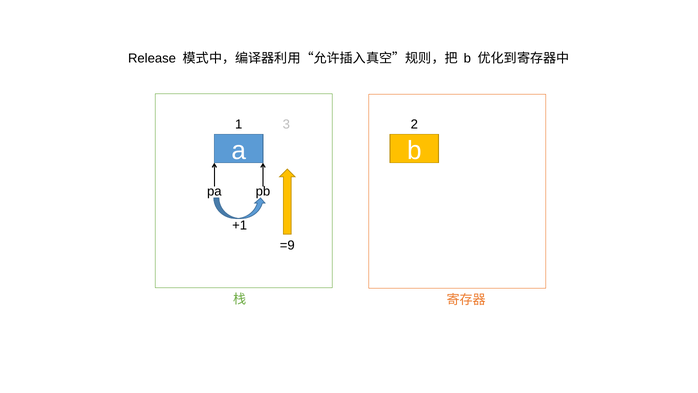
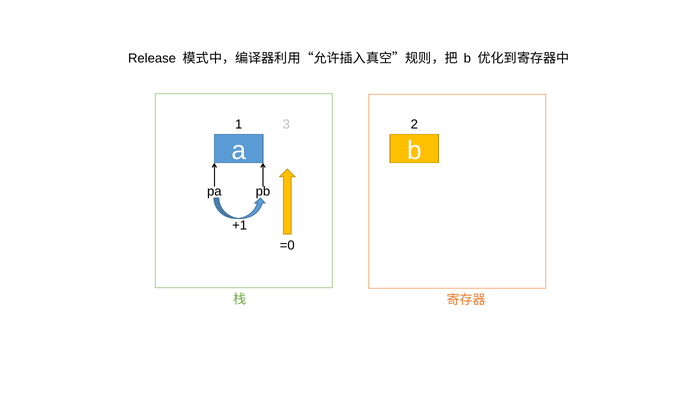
=9: =9 -> =0
